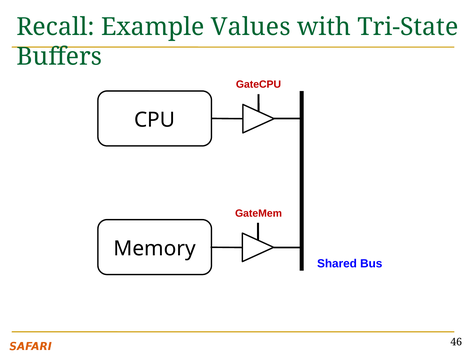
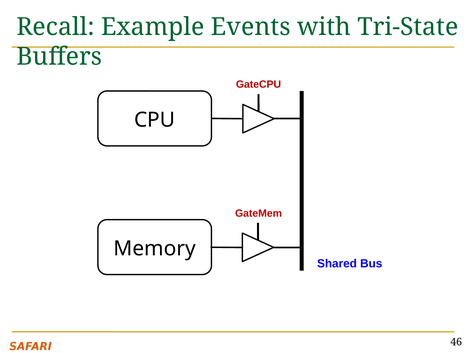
Values: Values -> Events
